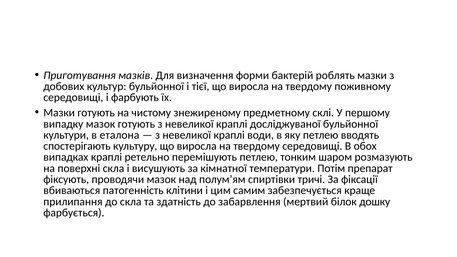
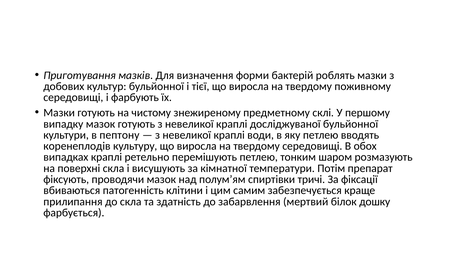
еталона: еталона -> пептону
спостерігають: спостерігають -> коренеплодів
